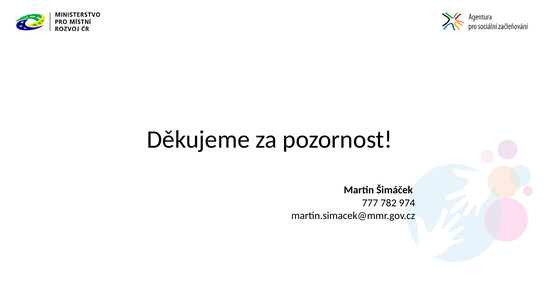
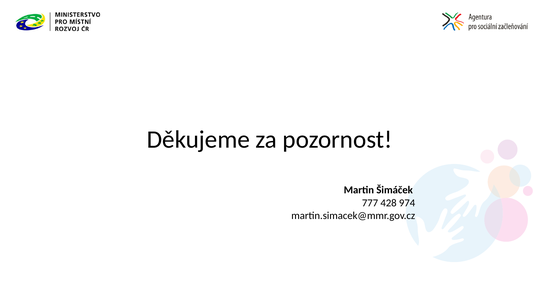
782: 782 -> 428
